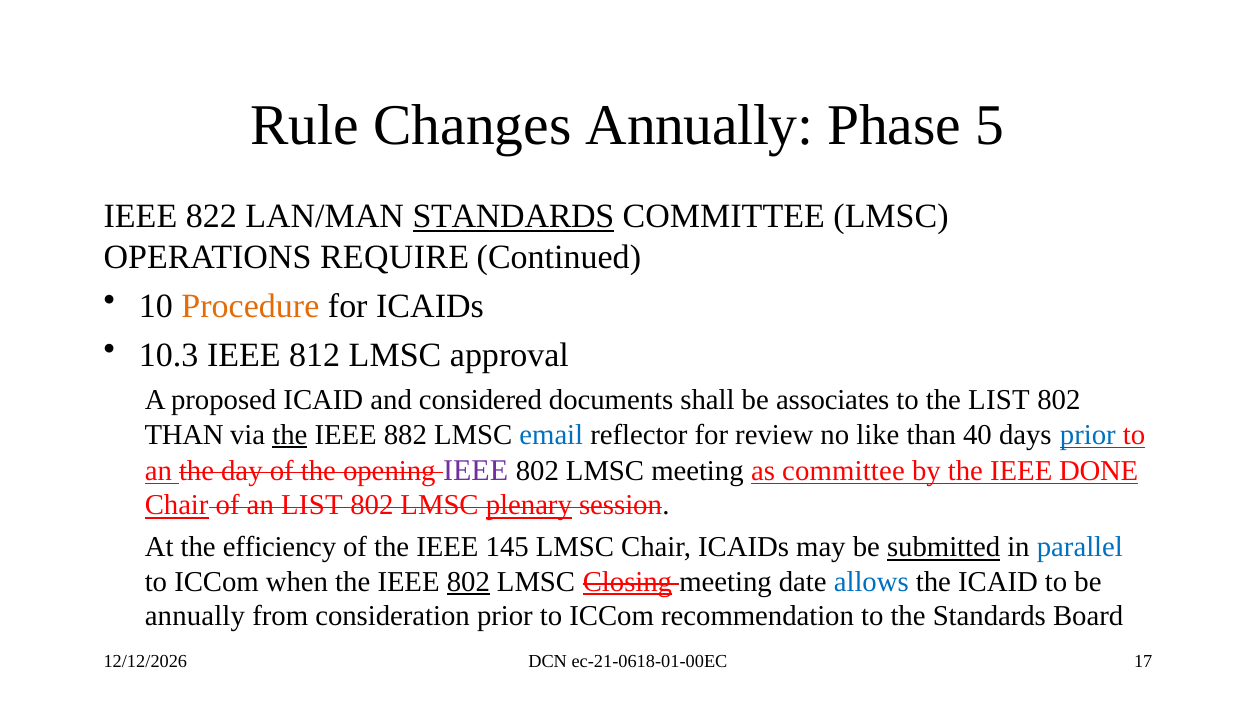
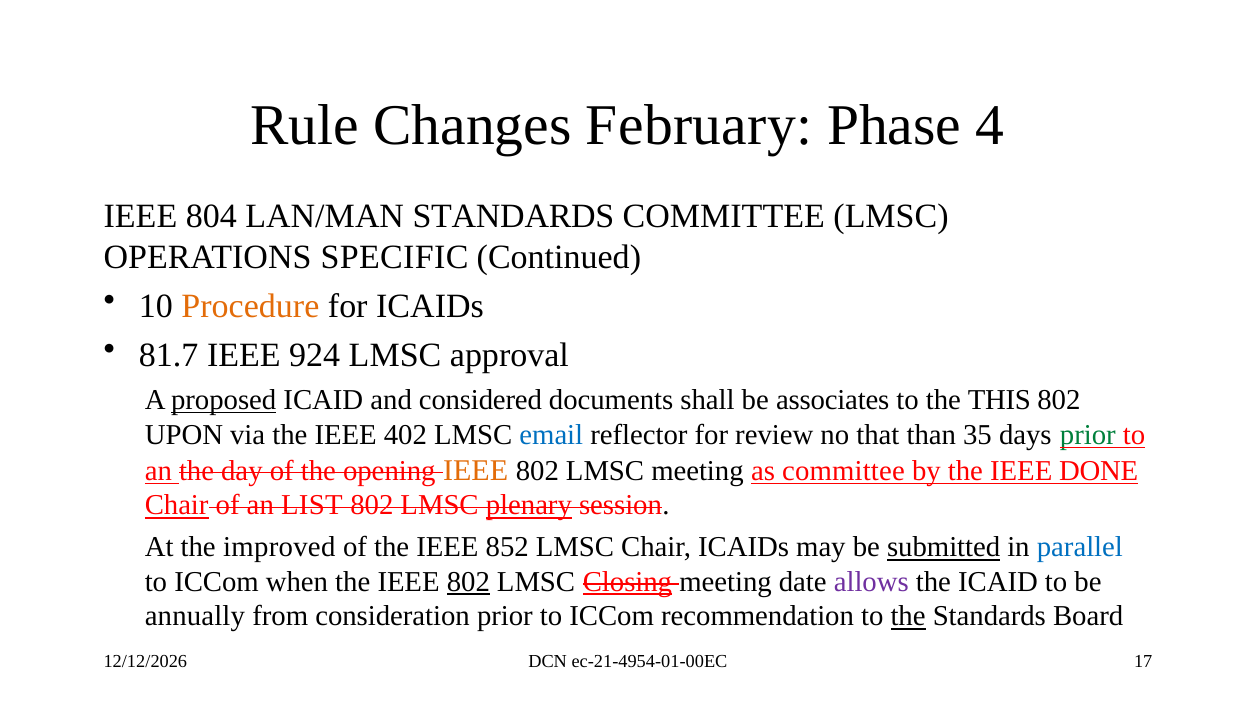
Changes Annually: Annually -> February
5: 5 -> 4
822: 822 -> 804
STANDARDS at (513, 216) underline: present -> none
REQUIRE: REQUIRE -> SPECIFIC
10.3: 10.3 -> 81.7
812: 812 -> 924
proposed underline: none -> present
the LIST: LIST -> THIS
THAN at (184, 434): THAN -> UPON
the at (290, 434) underline: present -> none
882: 882 -> 402
like: like -> that
40: 40 -> 35
prior at (1088, 434) colour: blue -> green
IEEE at (476, 470) colour: purple -> orange
efficiency: efficiency -> improved
145: 145 -> 852
allows colour: blue -> purple
the at (908, 616) underline: none -> present
ec-21-0618-01-00EC: ec-21-0618-01-00EC -> ec-21-4954-01-00EC
